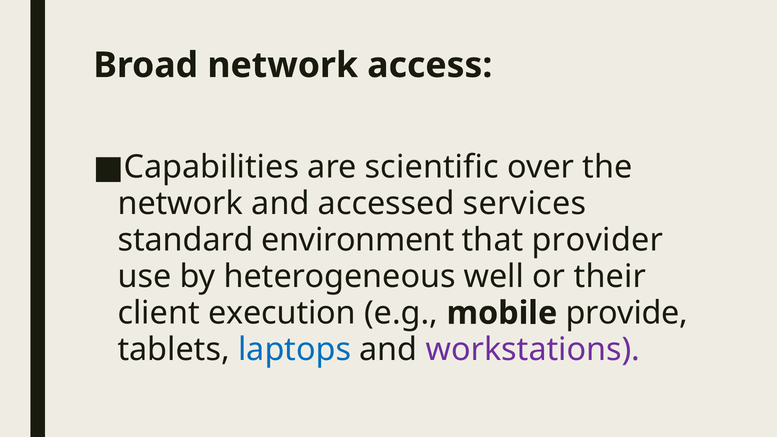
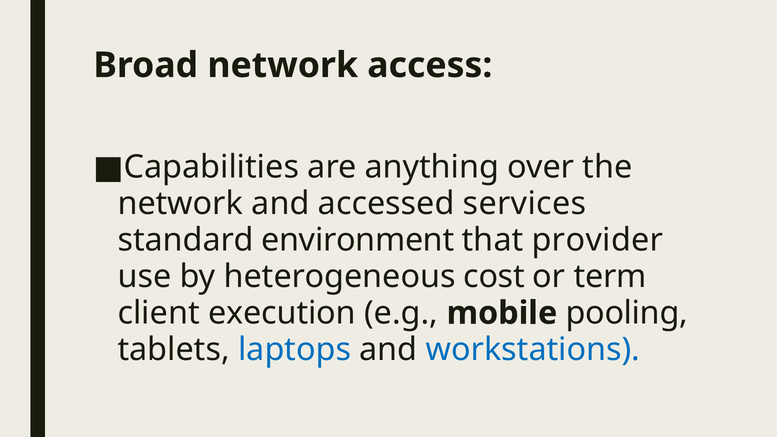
scientific: scientific -> anything
well: well -> cost
their: their -> term
provide: provide -> pooling
workstations colour: purple -> blue
